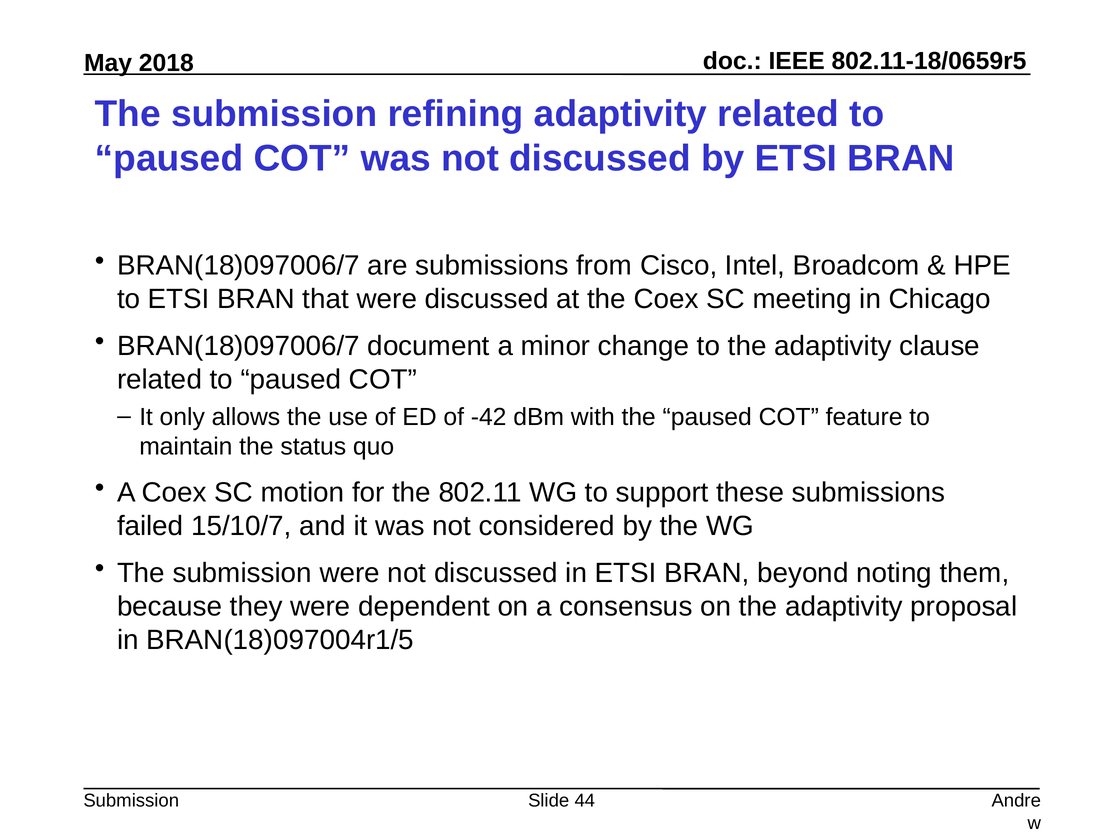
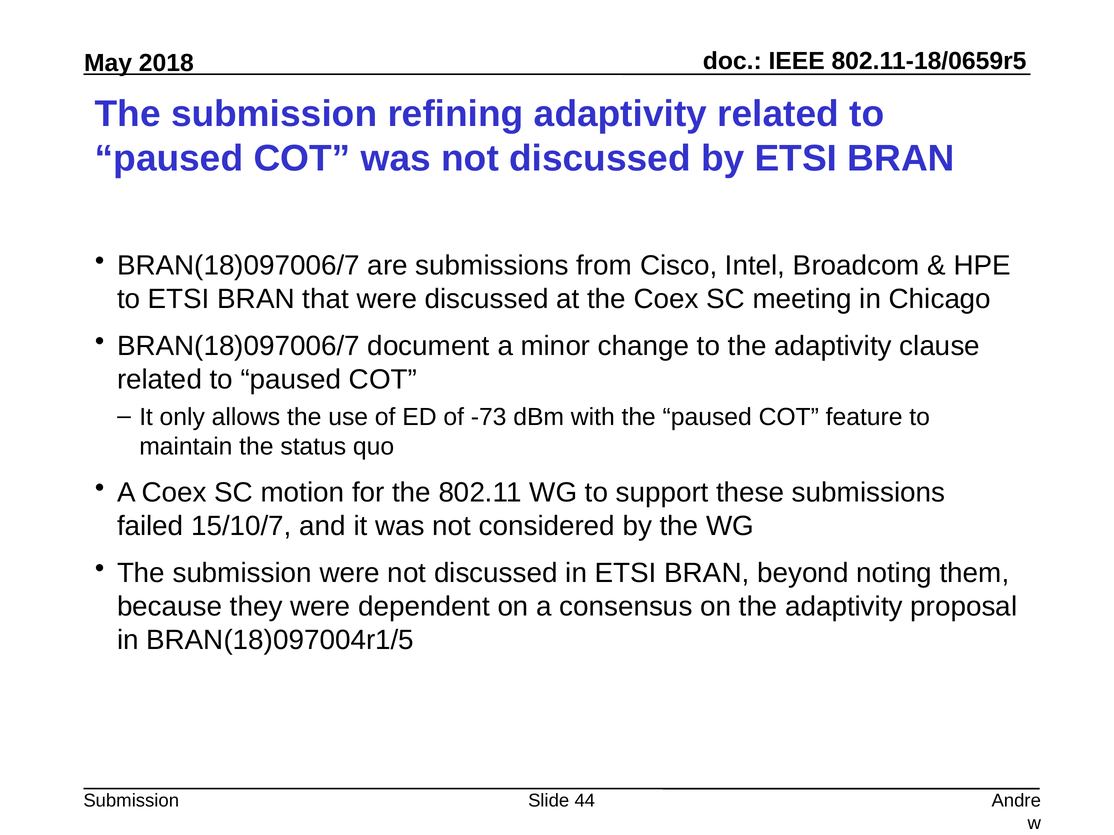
-42: -42 -> -73
